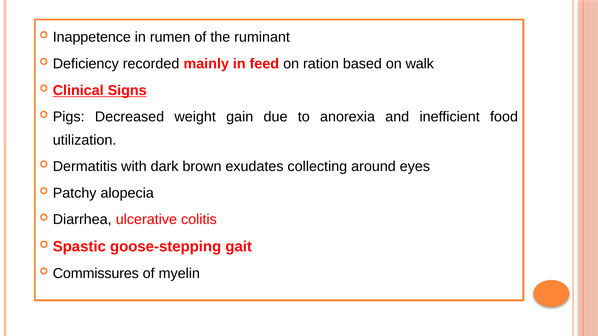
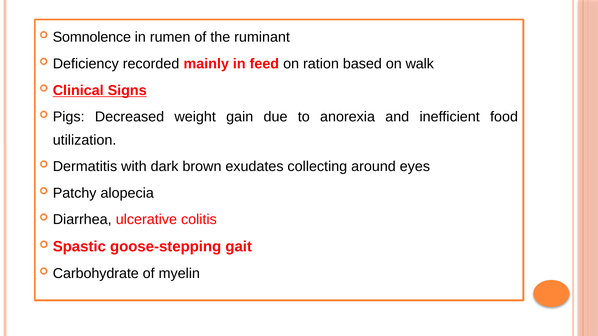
Inappetence: Inappetence -> Somnolence
Commissures: Commissures -> Carbohydrate
